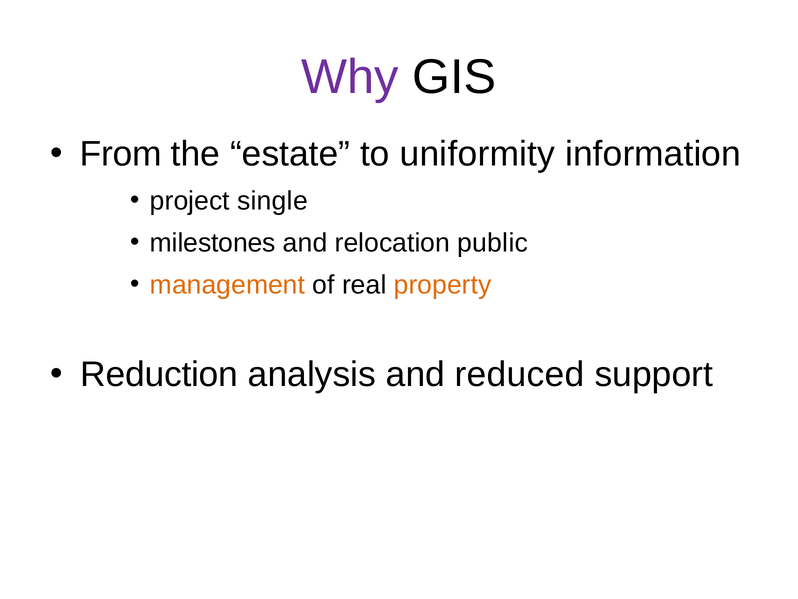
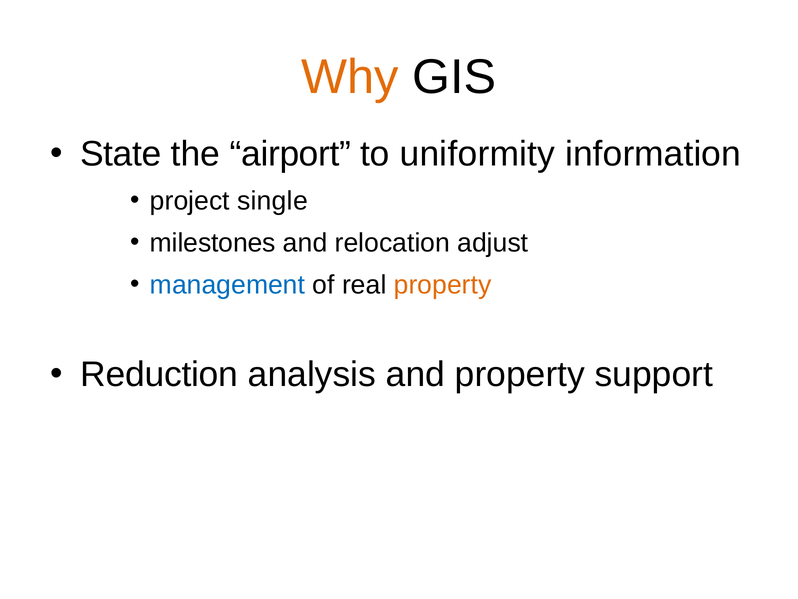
Why colour: purple -> orange
From: From -> State
estate: estate -> airport
public: public -> adjust
management colour: orange -> blue
and reduced: reduced -> property
